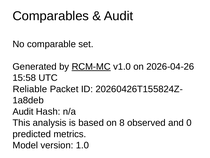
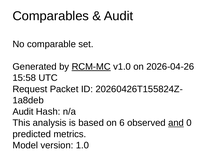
Reliable: Reliable -> Request
8: 8 -> 6
and underline: none -> present
